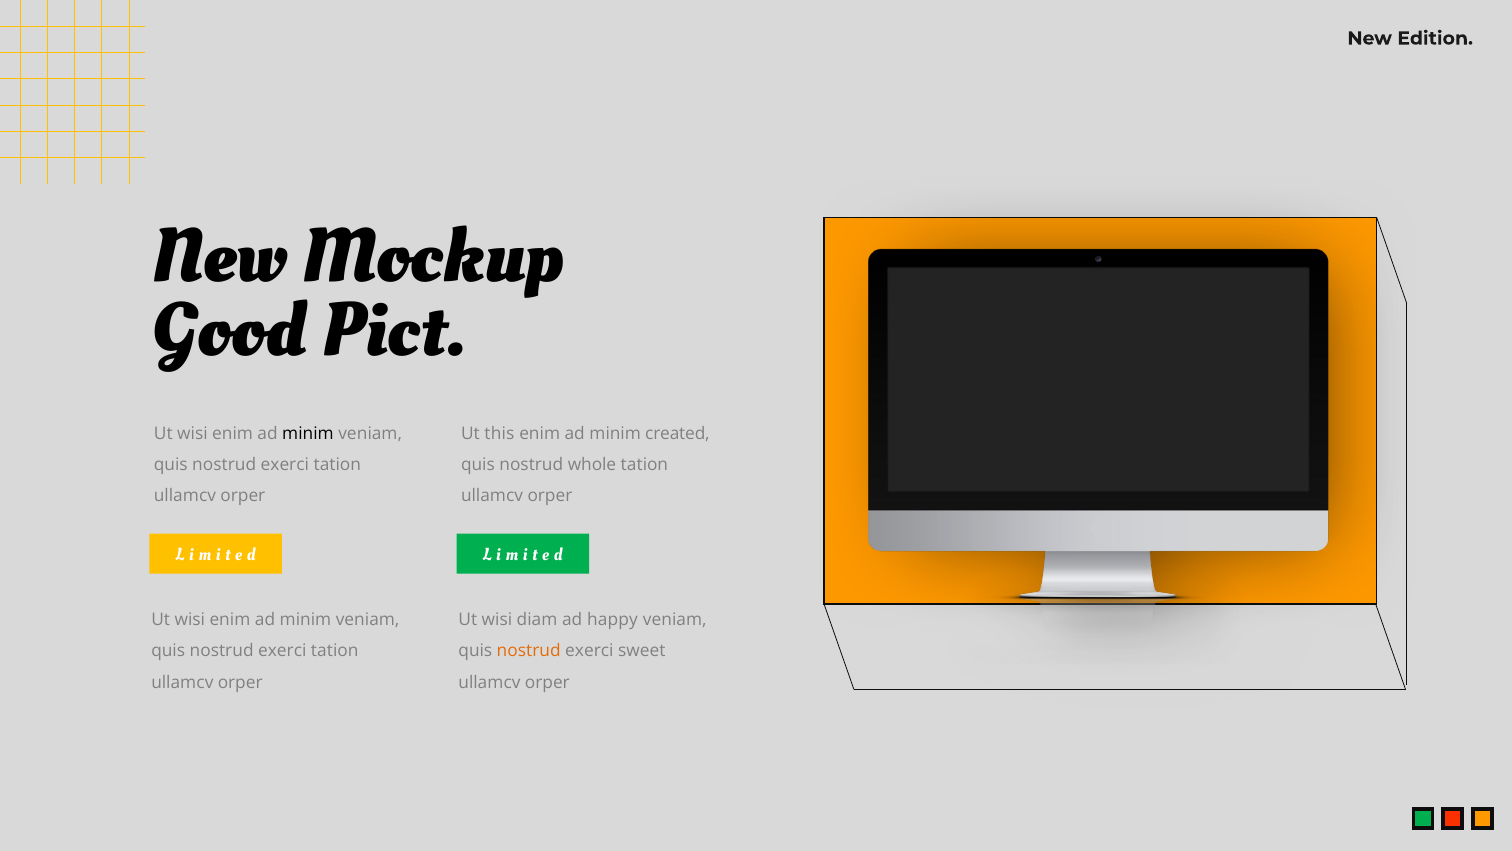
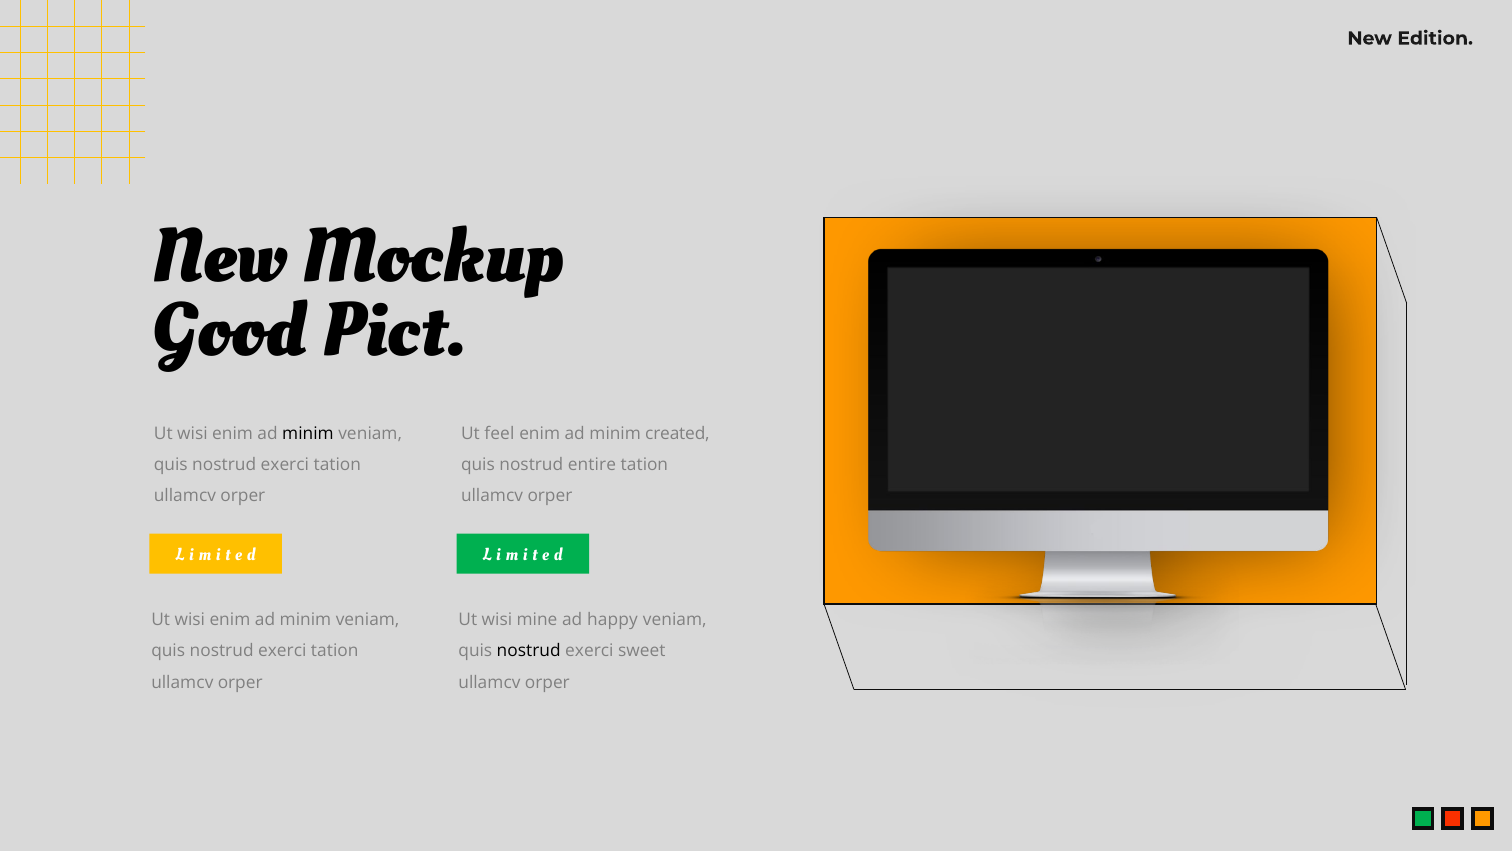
this: this -> feel
whole: whole -> entire
diam: diam -> mine
nostrud at (529, 651) colour: orange -> black
